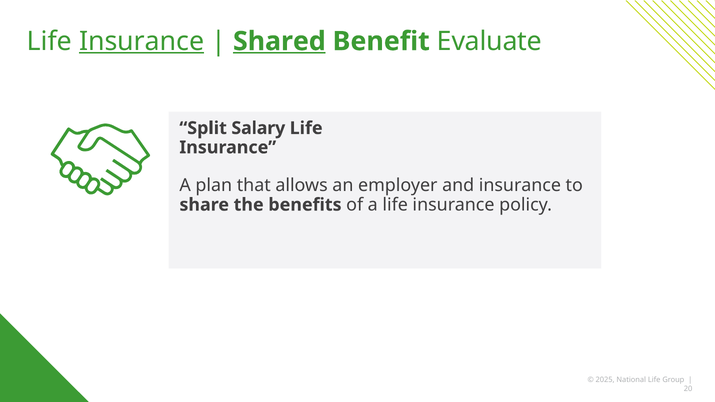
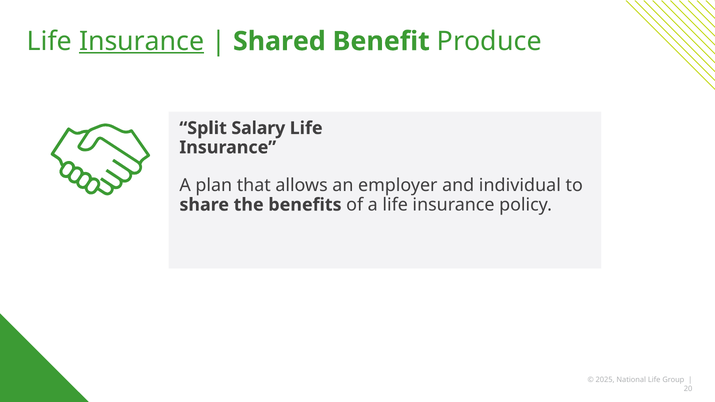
Shared underline: present -> none
Evaluate: Evaluate -> Produce
and insurance: insurance -> individual
